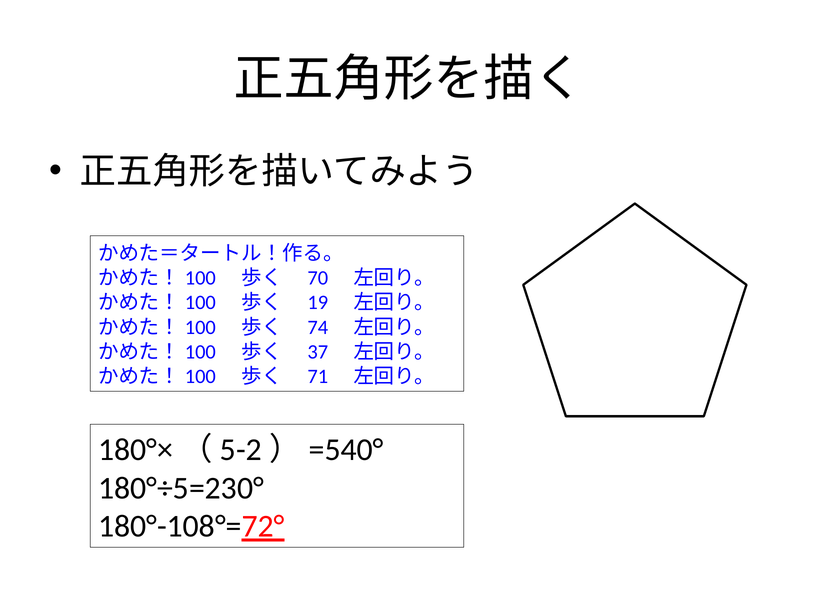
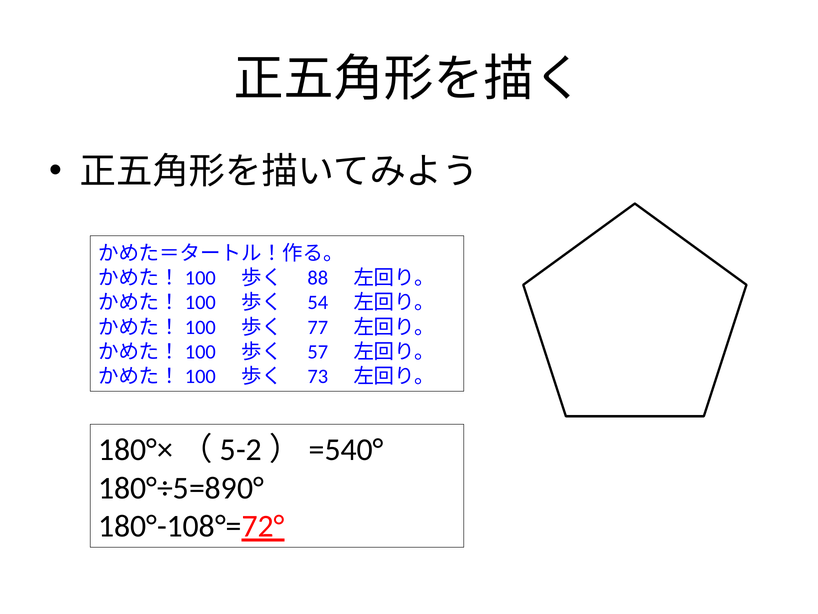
70: 70 -> 88
19: 19 -> 54
74: 74 -> 77
37: 37 -> 57
71: 71 -> 73
180°÷5=230°: 180°÷5=230° -> 180°÷5=890°
